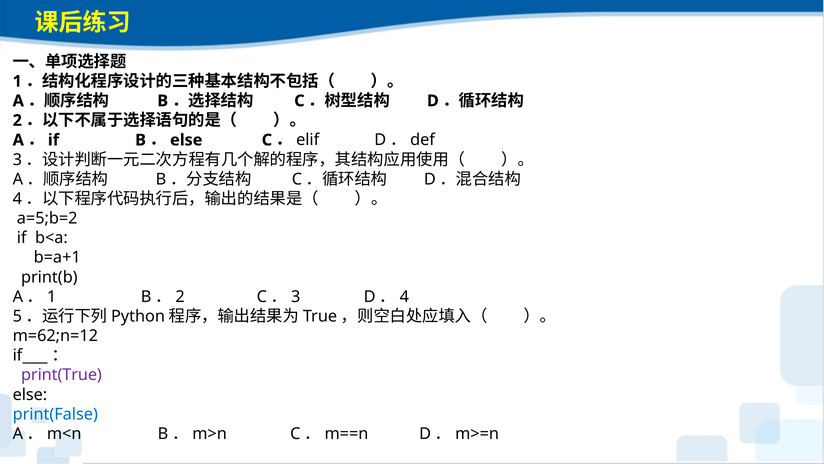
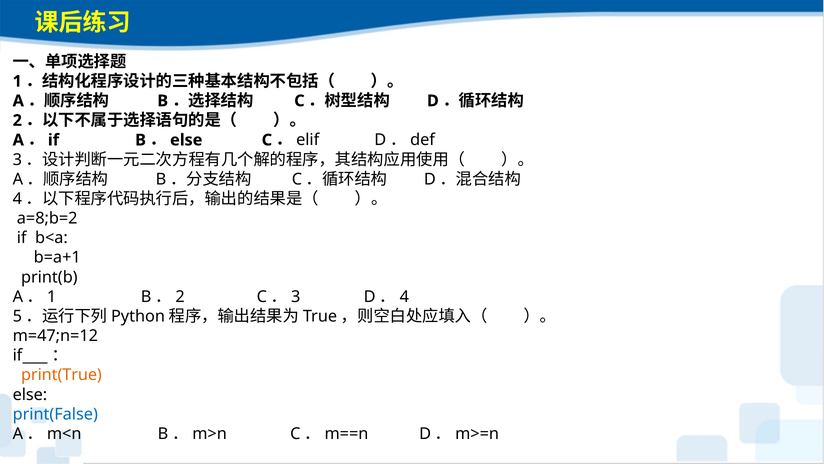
a=5;b=2: a=5;b=2 -> a=8;b=2
m=62;n=12: m=62;n=12 -> m=47;n=12
print(True colour: purple -> orange
